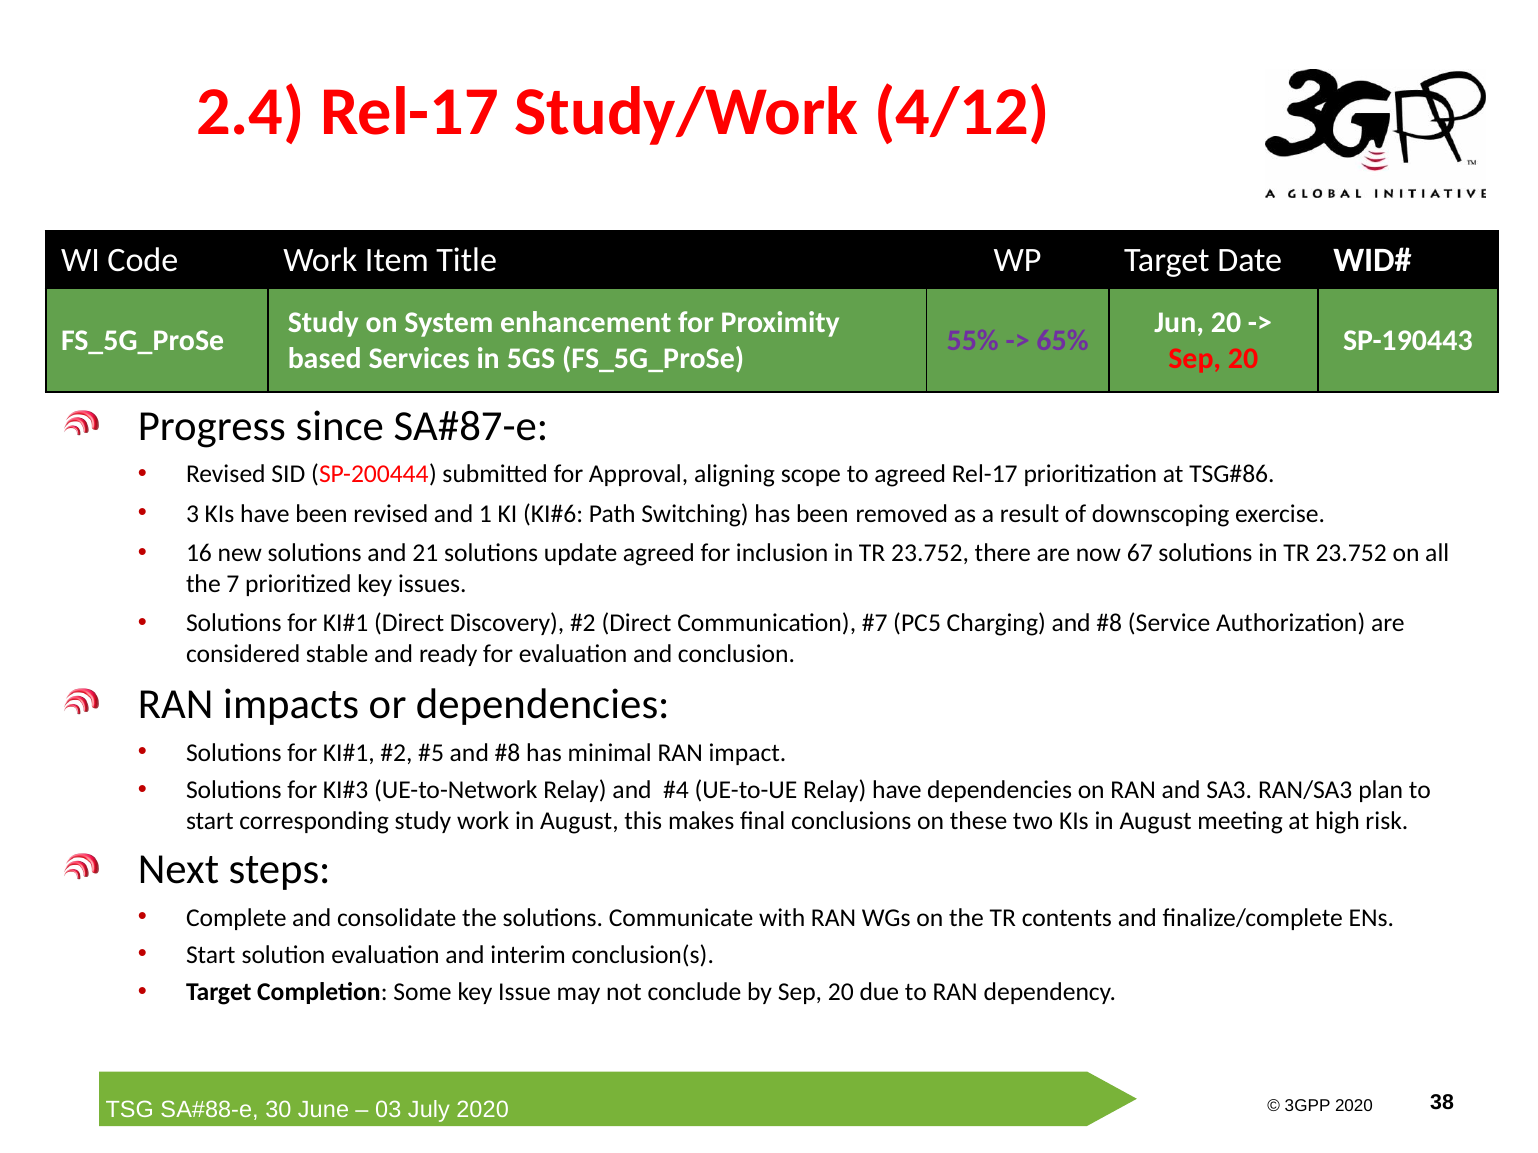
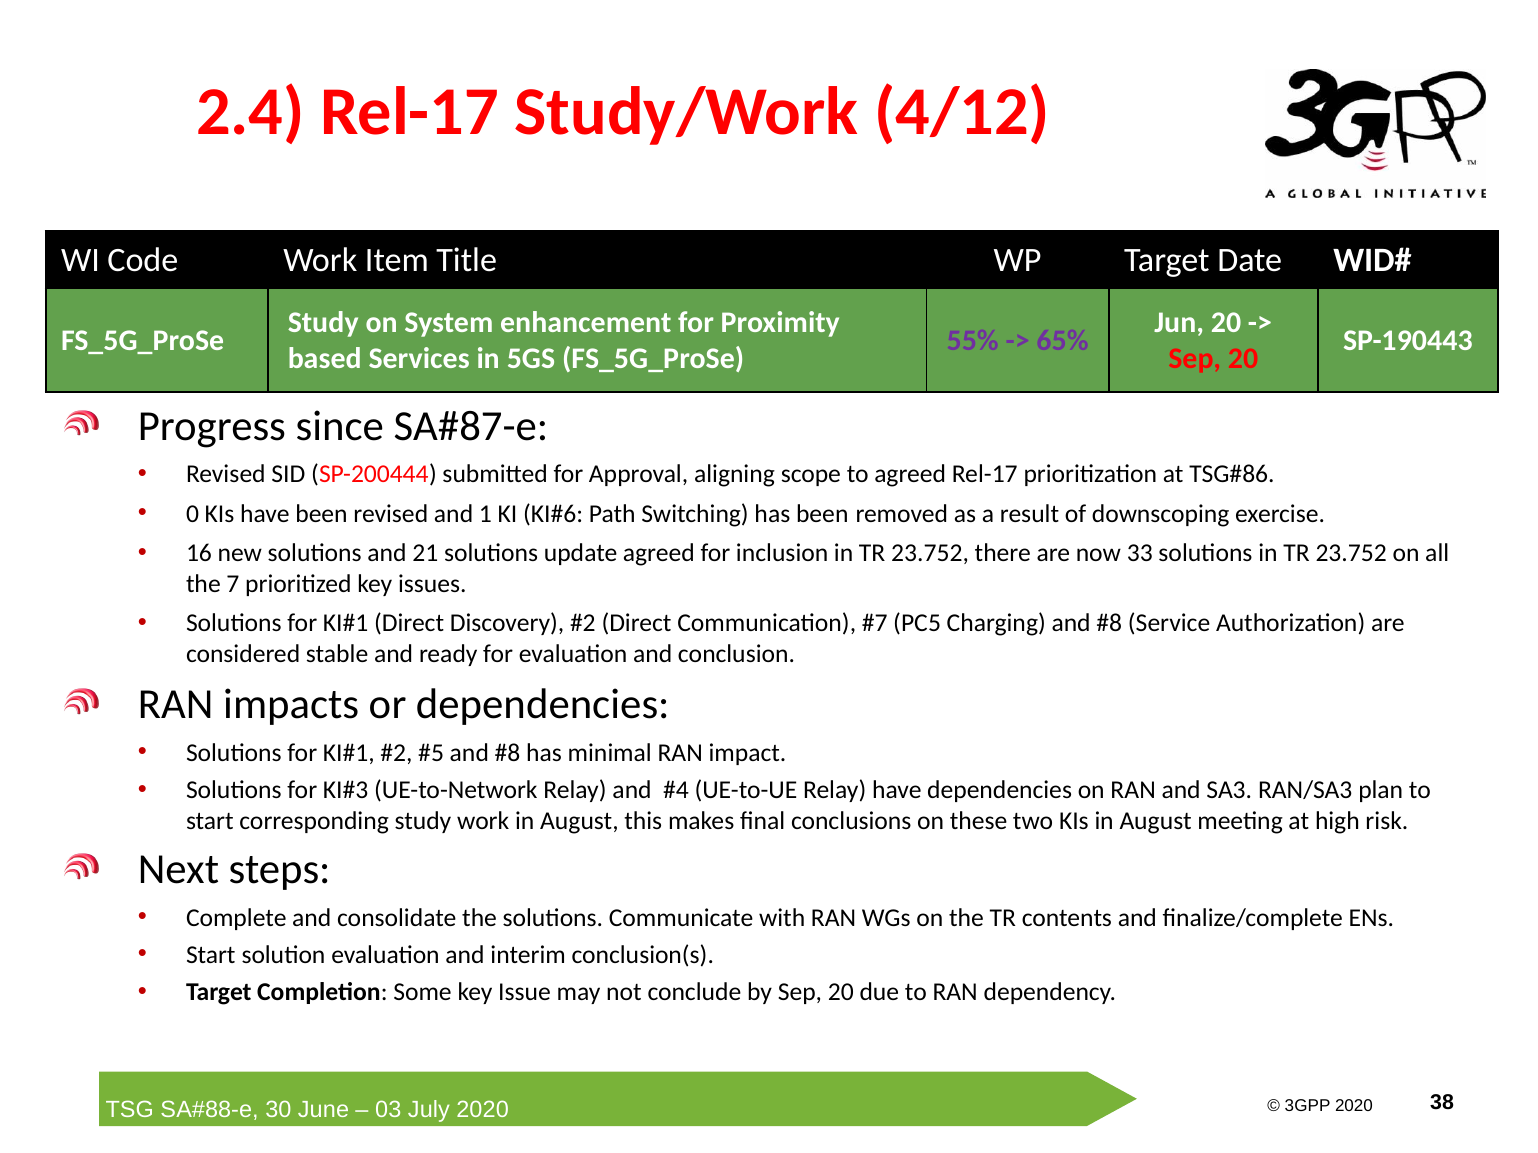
3: 3 -> 0
67: 67 -> 33
